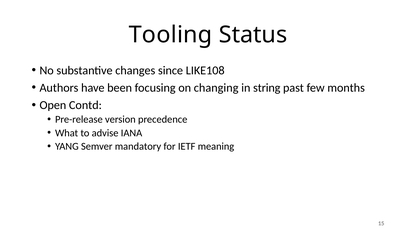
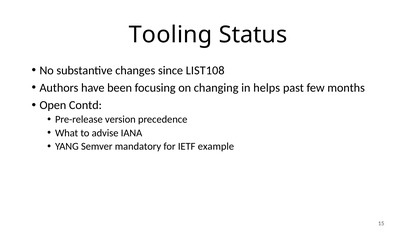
LIKE108: LIKE108 -> LIST108
string: string -> helps
meaning: meaning -> example
